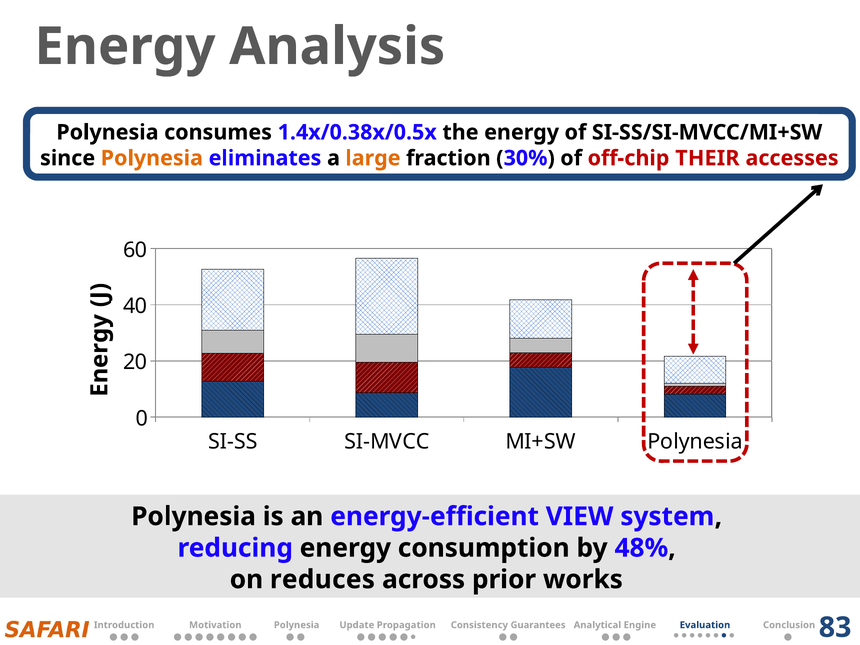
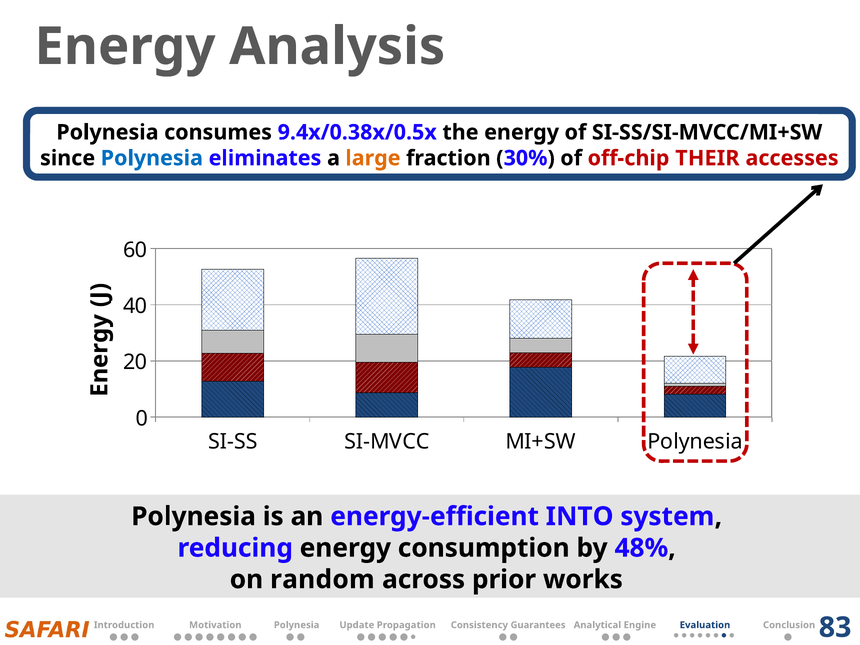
1.4x/0.38x/0.5x: 1.4x/0.38x/0.5x -> 9.4x/0.38x/0.5x
Polynesia at (152, 158) colour: orange -> blue
VIEW: VIEW -> INTO
reduces: reduces -> random
